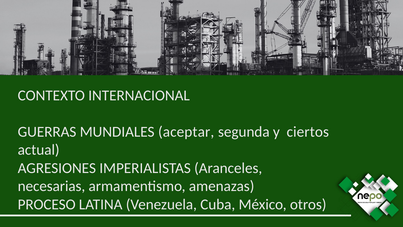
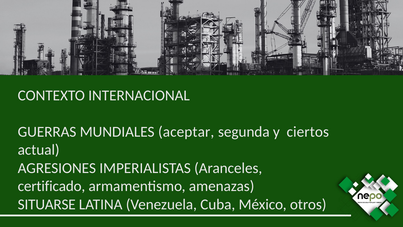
necesarias: necesarias -> certificado
PROCESO: PROCESO -> SITUARSE
